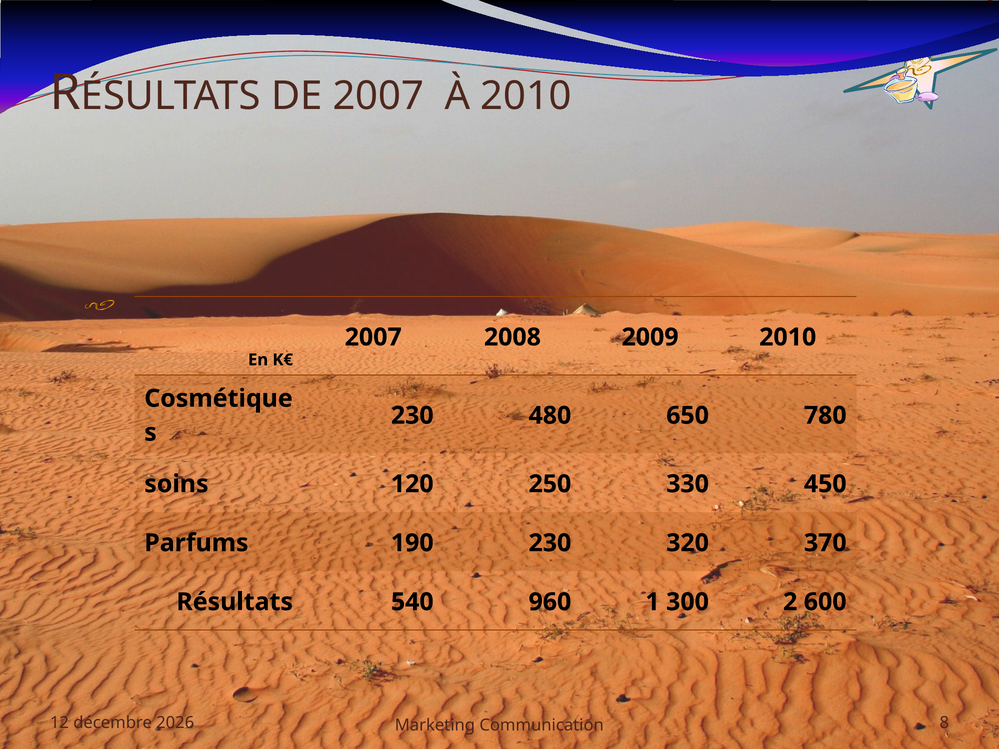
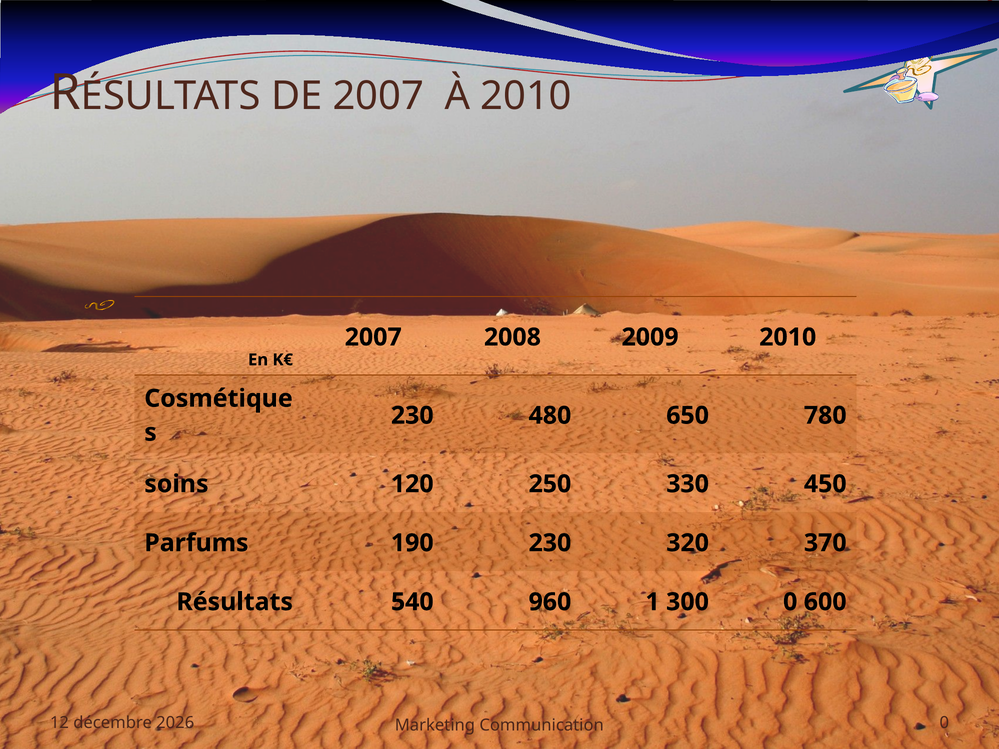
300 2: 2 -> 0
Communication 8: 8 -> 0
